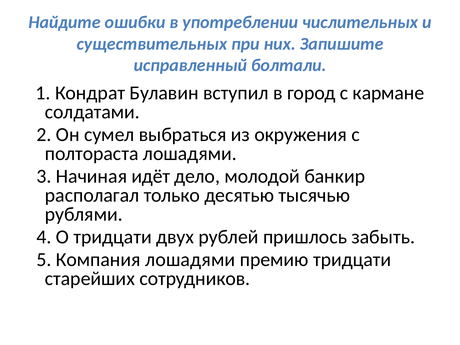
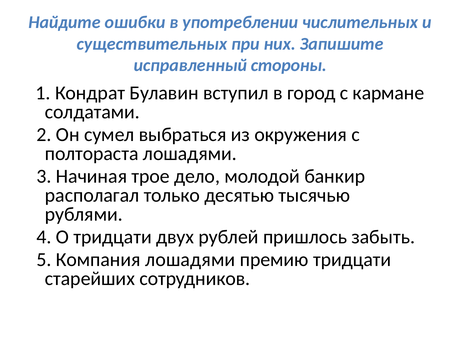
болтали: болтали -> стороны
идёт: идёт -> трое
